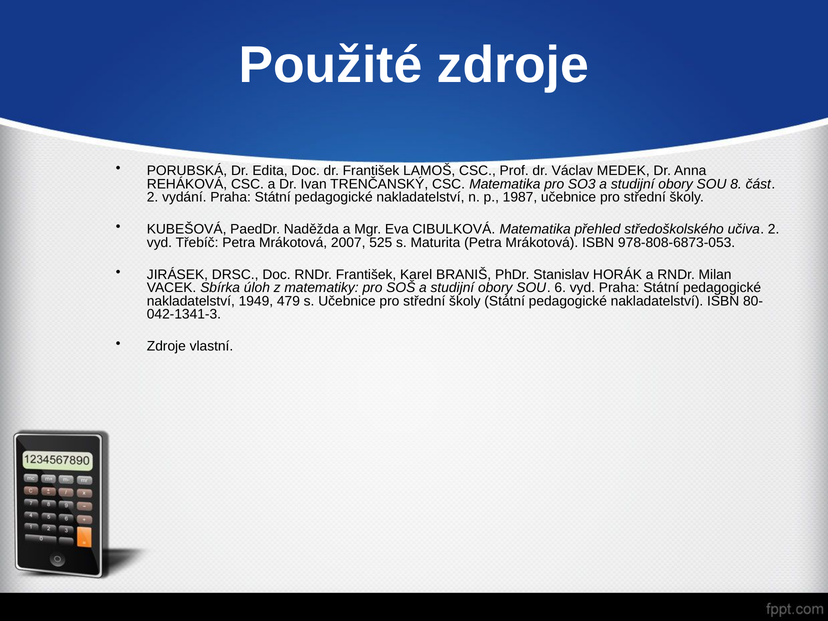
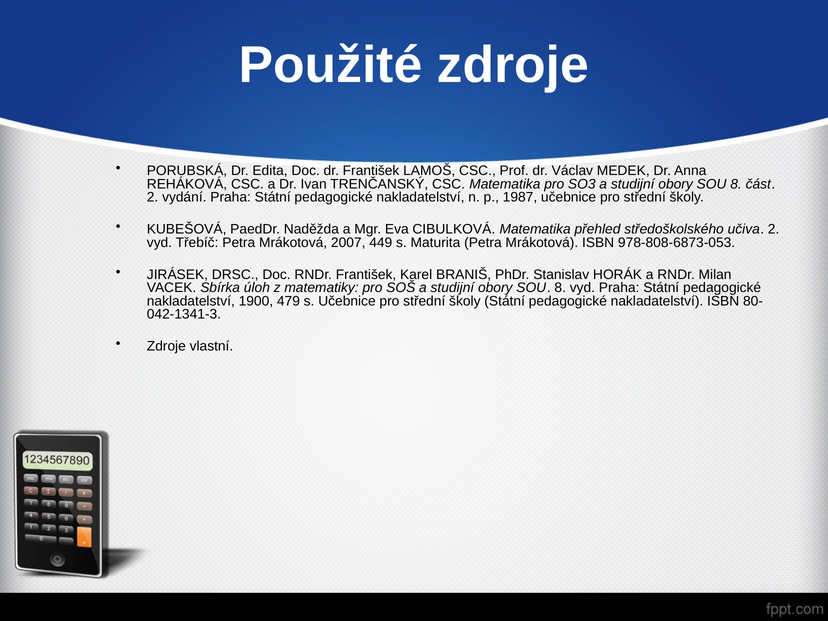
525: 525 -> 449
6 at (560, 288): 6 -> 8
1949: 1949 -> 1900
